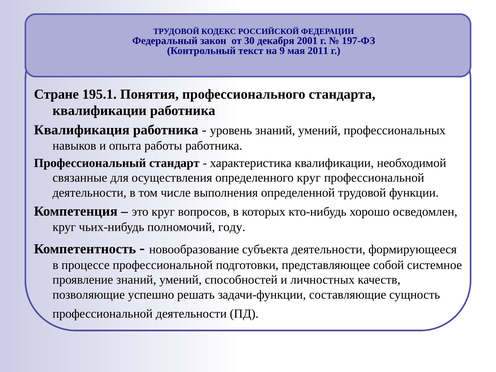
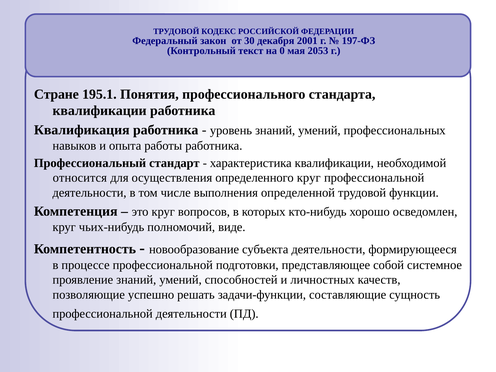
9: 9 -> 0
2011: 2011 -> 2053
связанные: связанные -> относится
году: году -> виде
